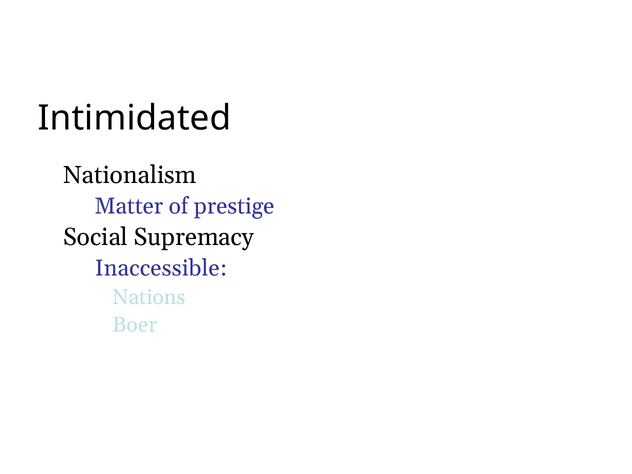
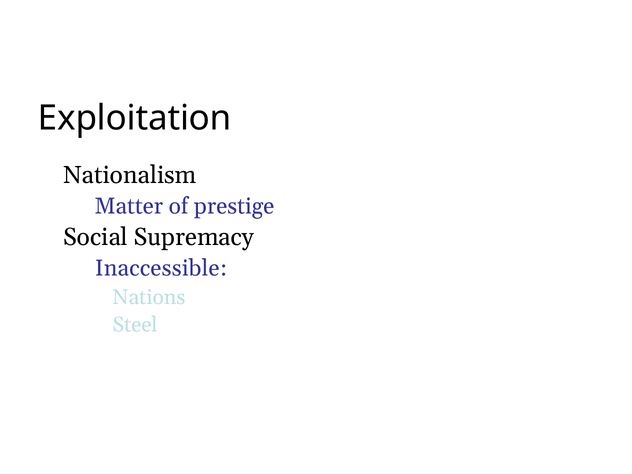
Intimidated: Intimidated -> Exploitation
Boer: Boer -> Steel
